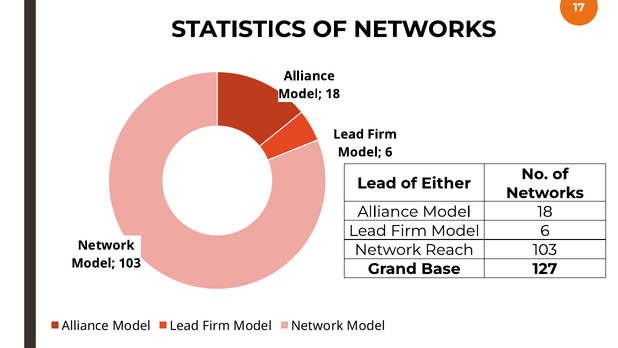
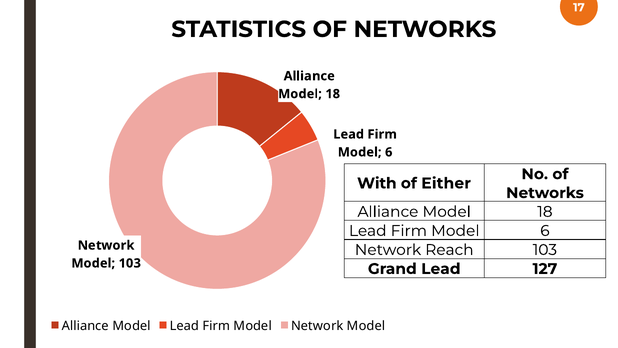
Lead at (377, 183): Lead -> With
Grand Base: Base -> Lead
